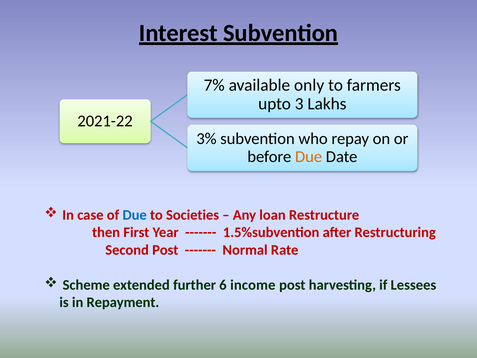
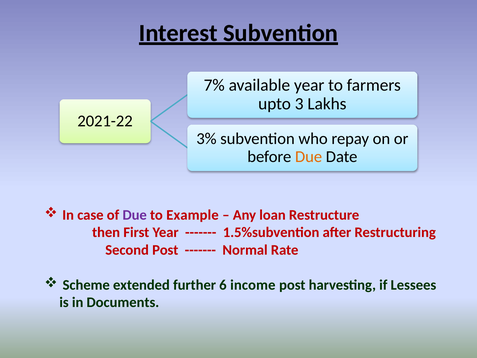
only at (309, 85): only -> year
Due at (135, 215) colour: blue -> purple
Societies: Societies -> Example
Repayment: Repayment -> Documents
